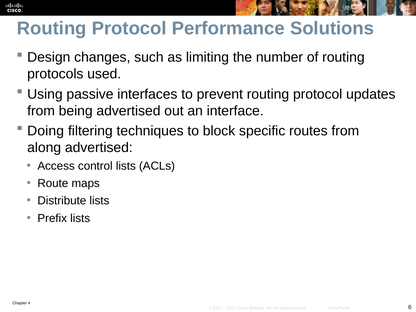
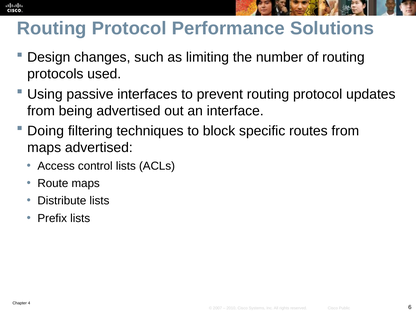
along at (44, 148): along -> maps
